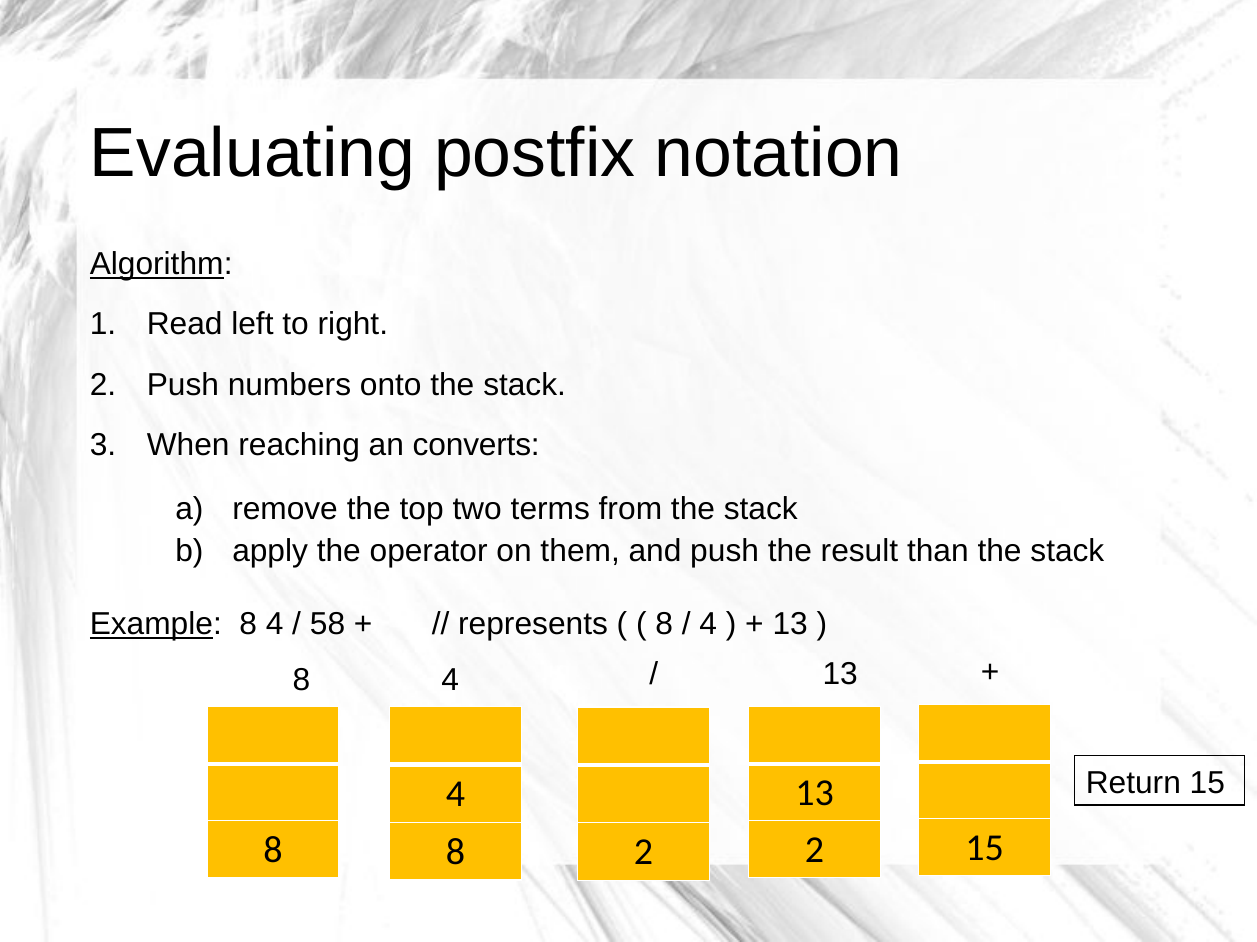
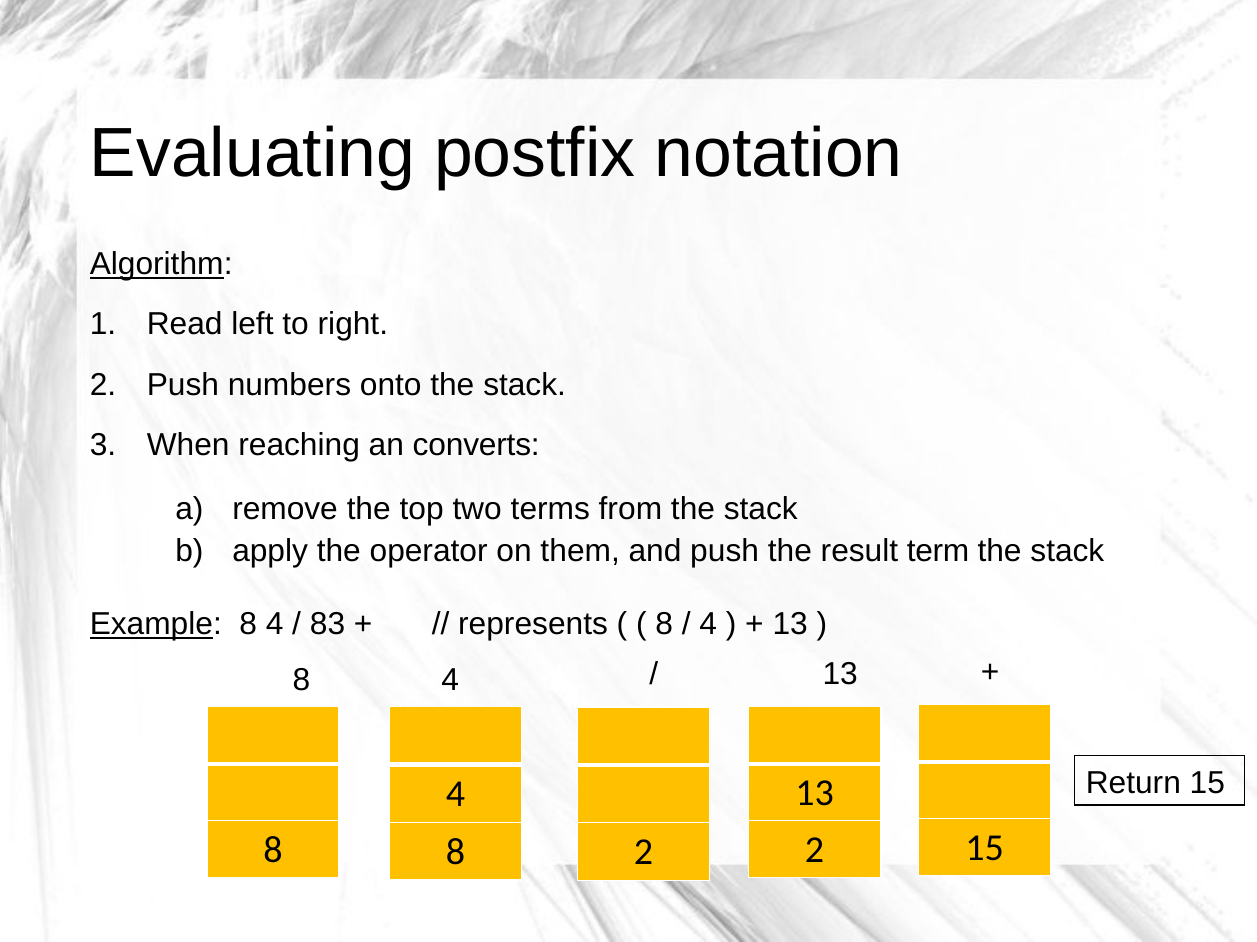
than: than -> term
58: 58 -> 83
